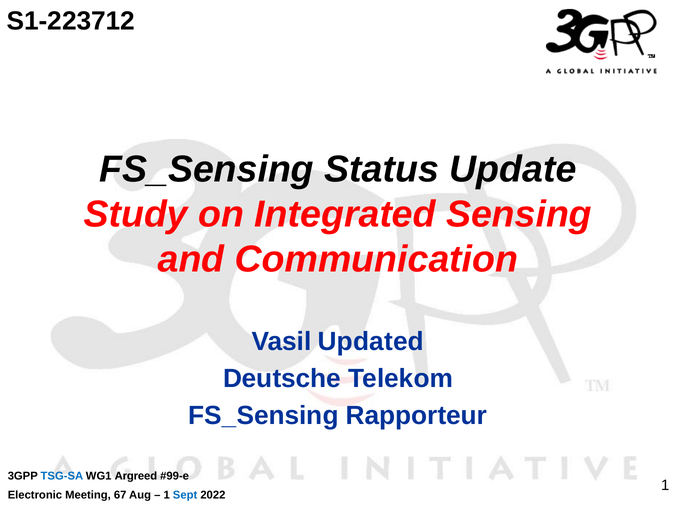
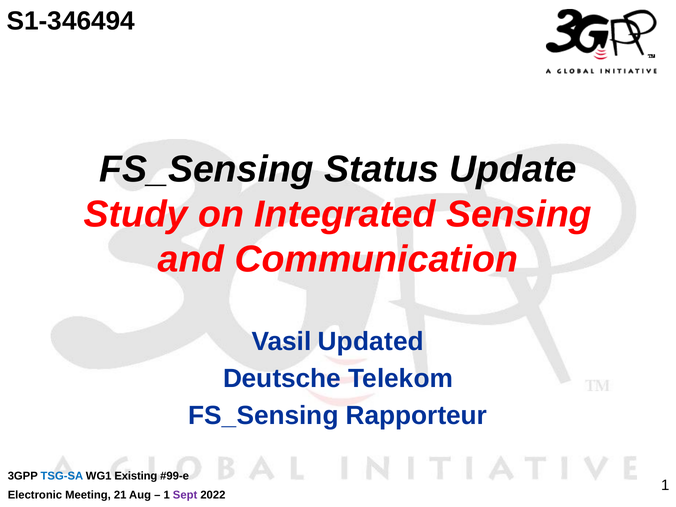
S1-223712: S1-223712 -> S1-346494
Argreed: Argreed -> Existing
67: 67 -> 21
Sept colour: blue -> purple
